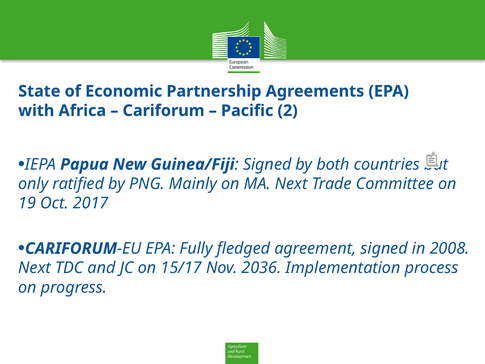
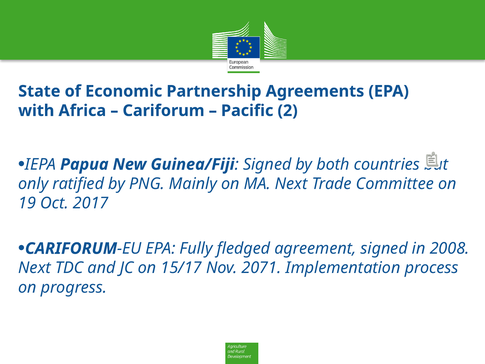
2036: 2036 -> 2071
